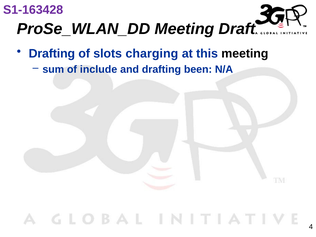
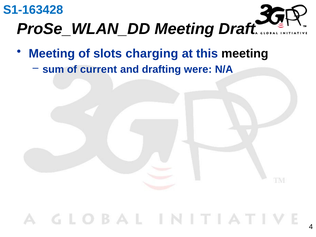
S1-163428 colour: purple -> blue
Drafting at (52, 54): Drafting -> Meeting
include: include -> current
been: been -> were
